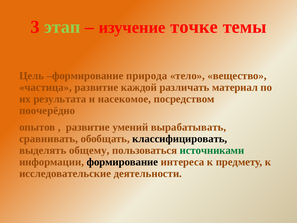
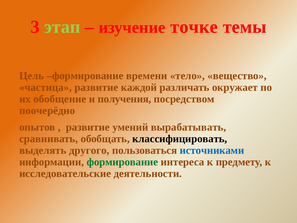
природа: природа -> времени
материал: материал -> окружает
результата: результата -> обобщение
насекомое: насекомое -> получения
общему: общему -> другого
источниками colour: green -> blue
формирование at (122, 162) colour: black -> green
